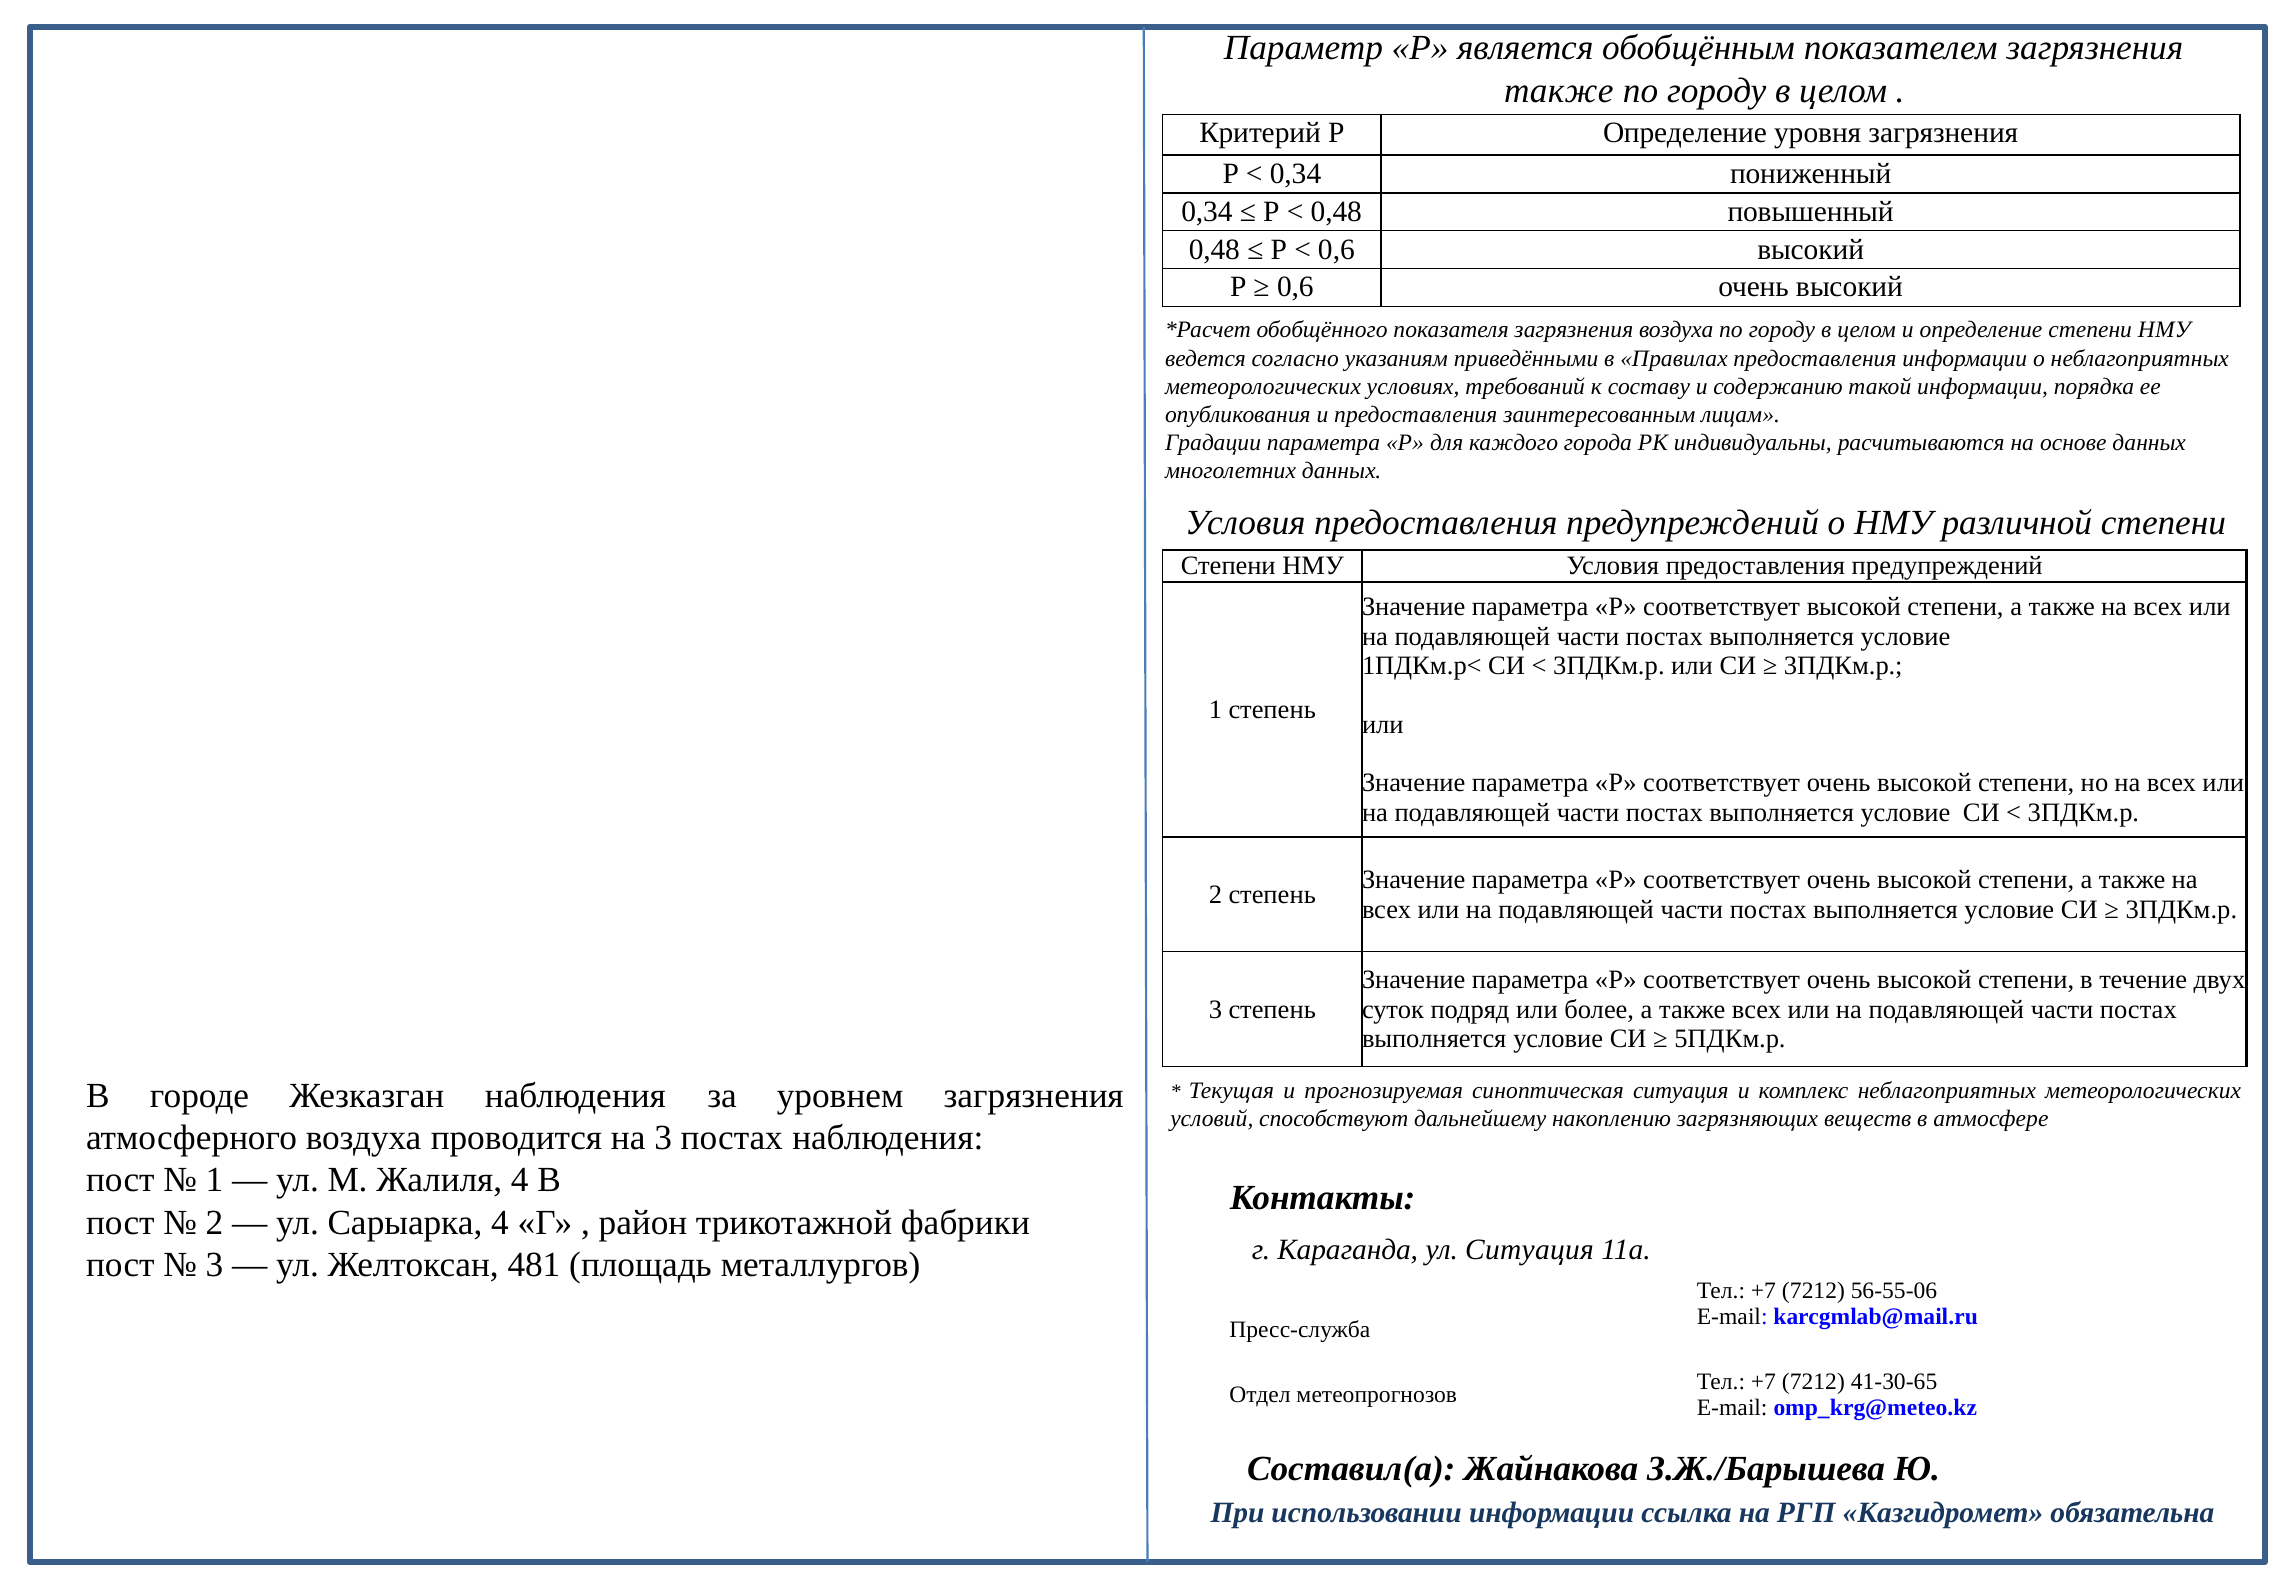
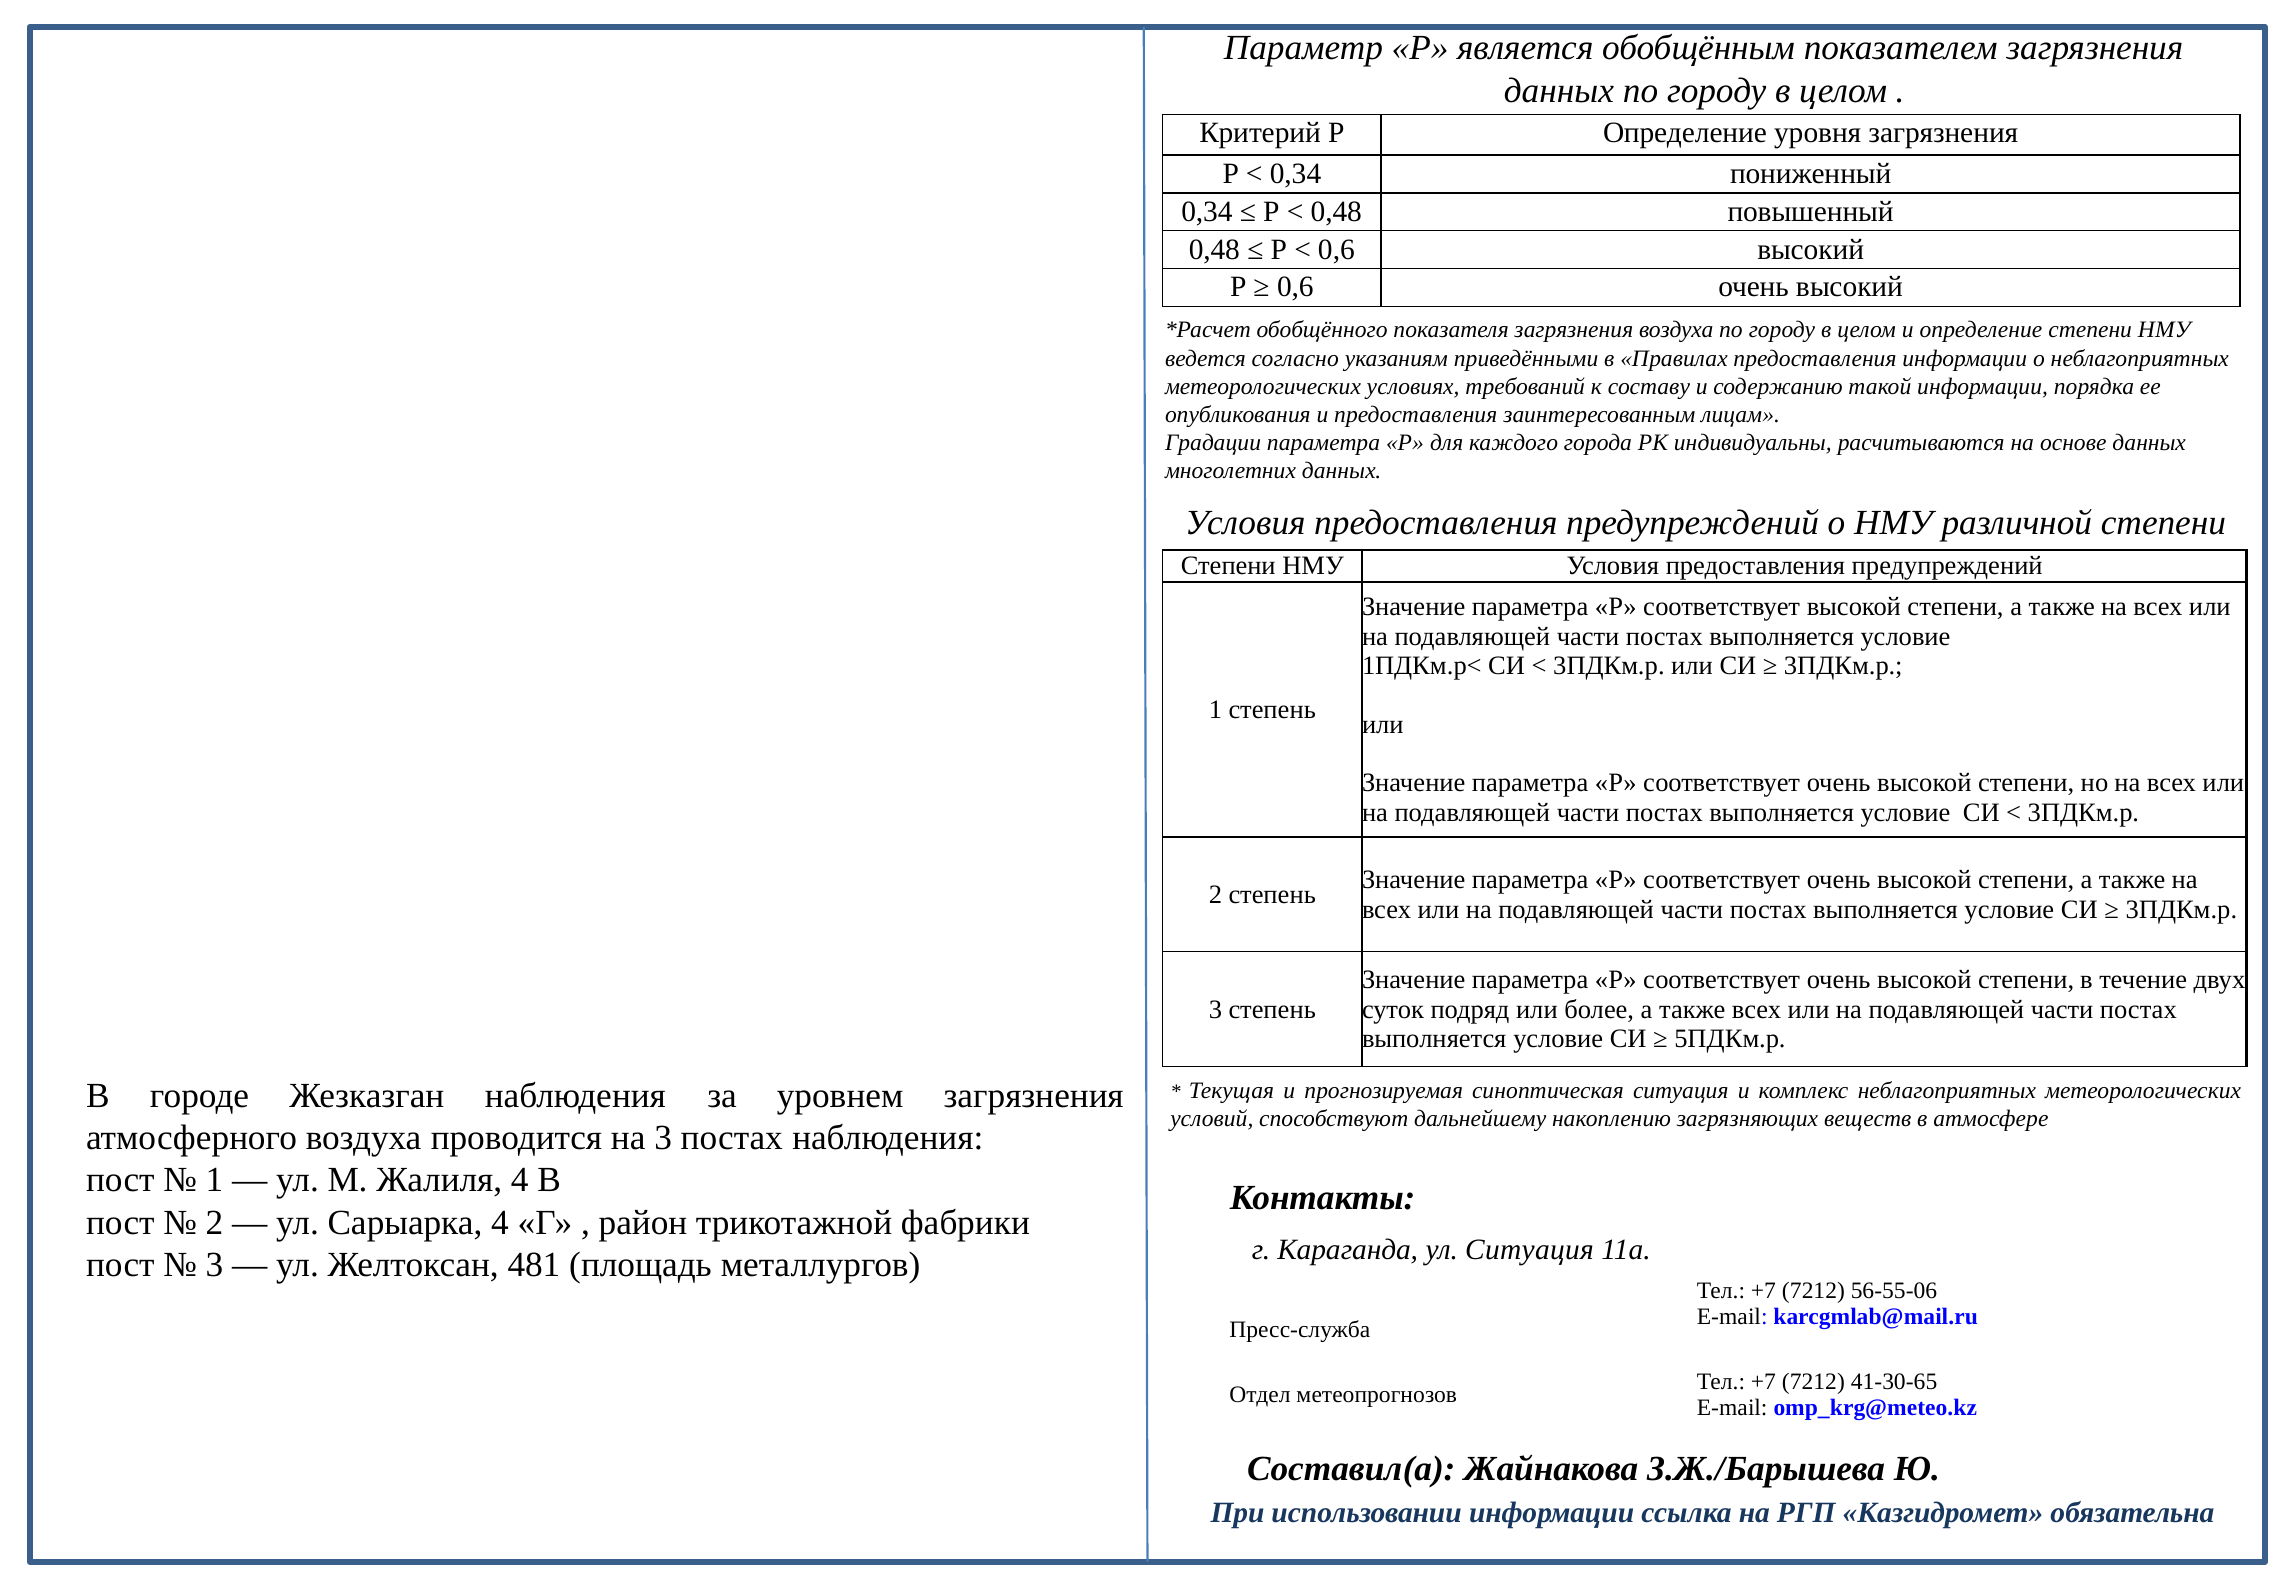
также at (1559, 91): также -> данных
